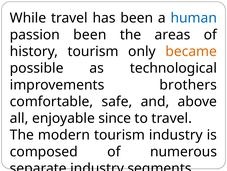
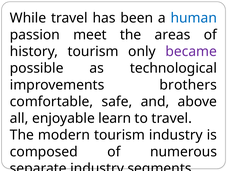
passion been: been -> meet
became colour: orange -> purple
since: since -> learn
